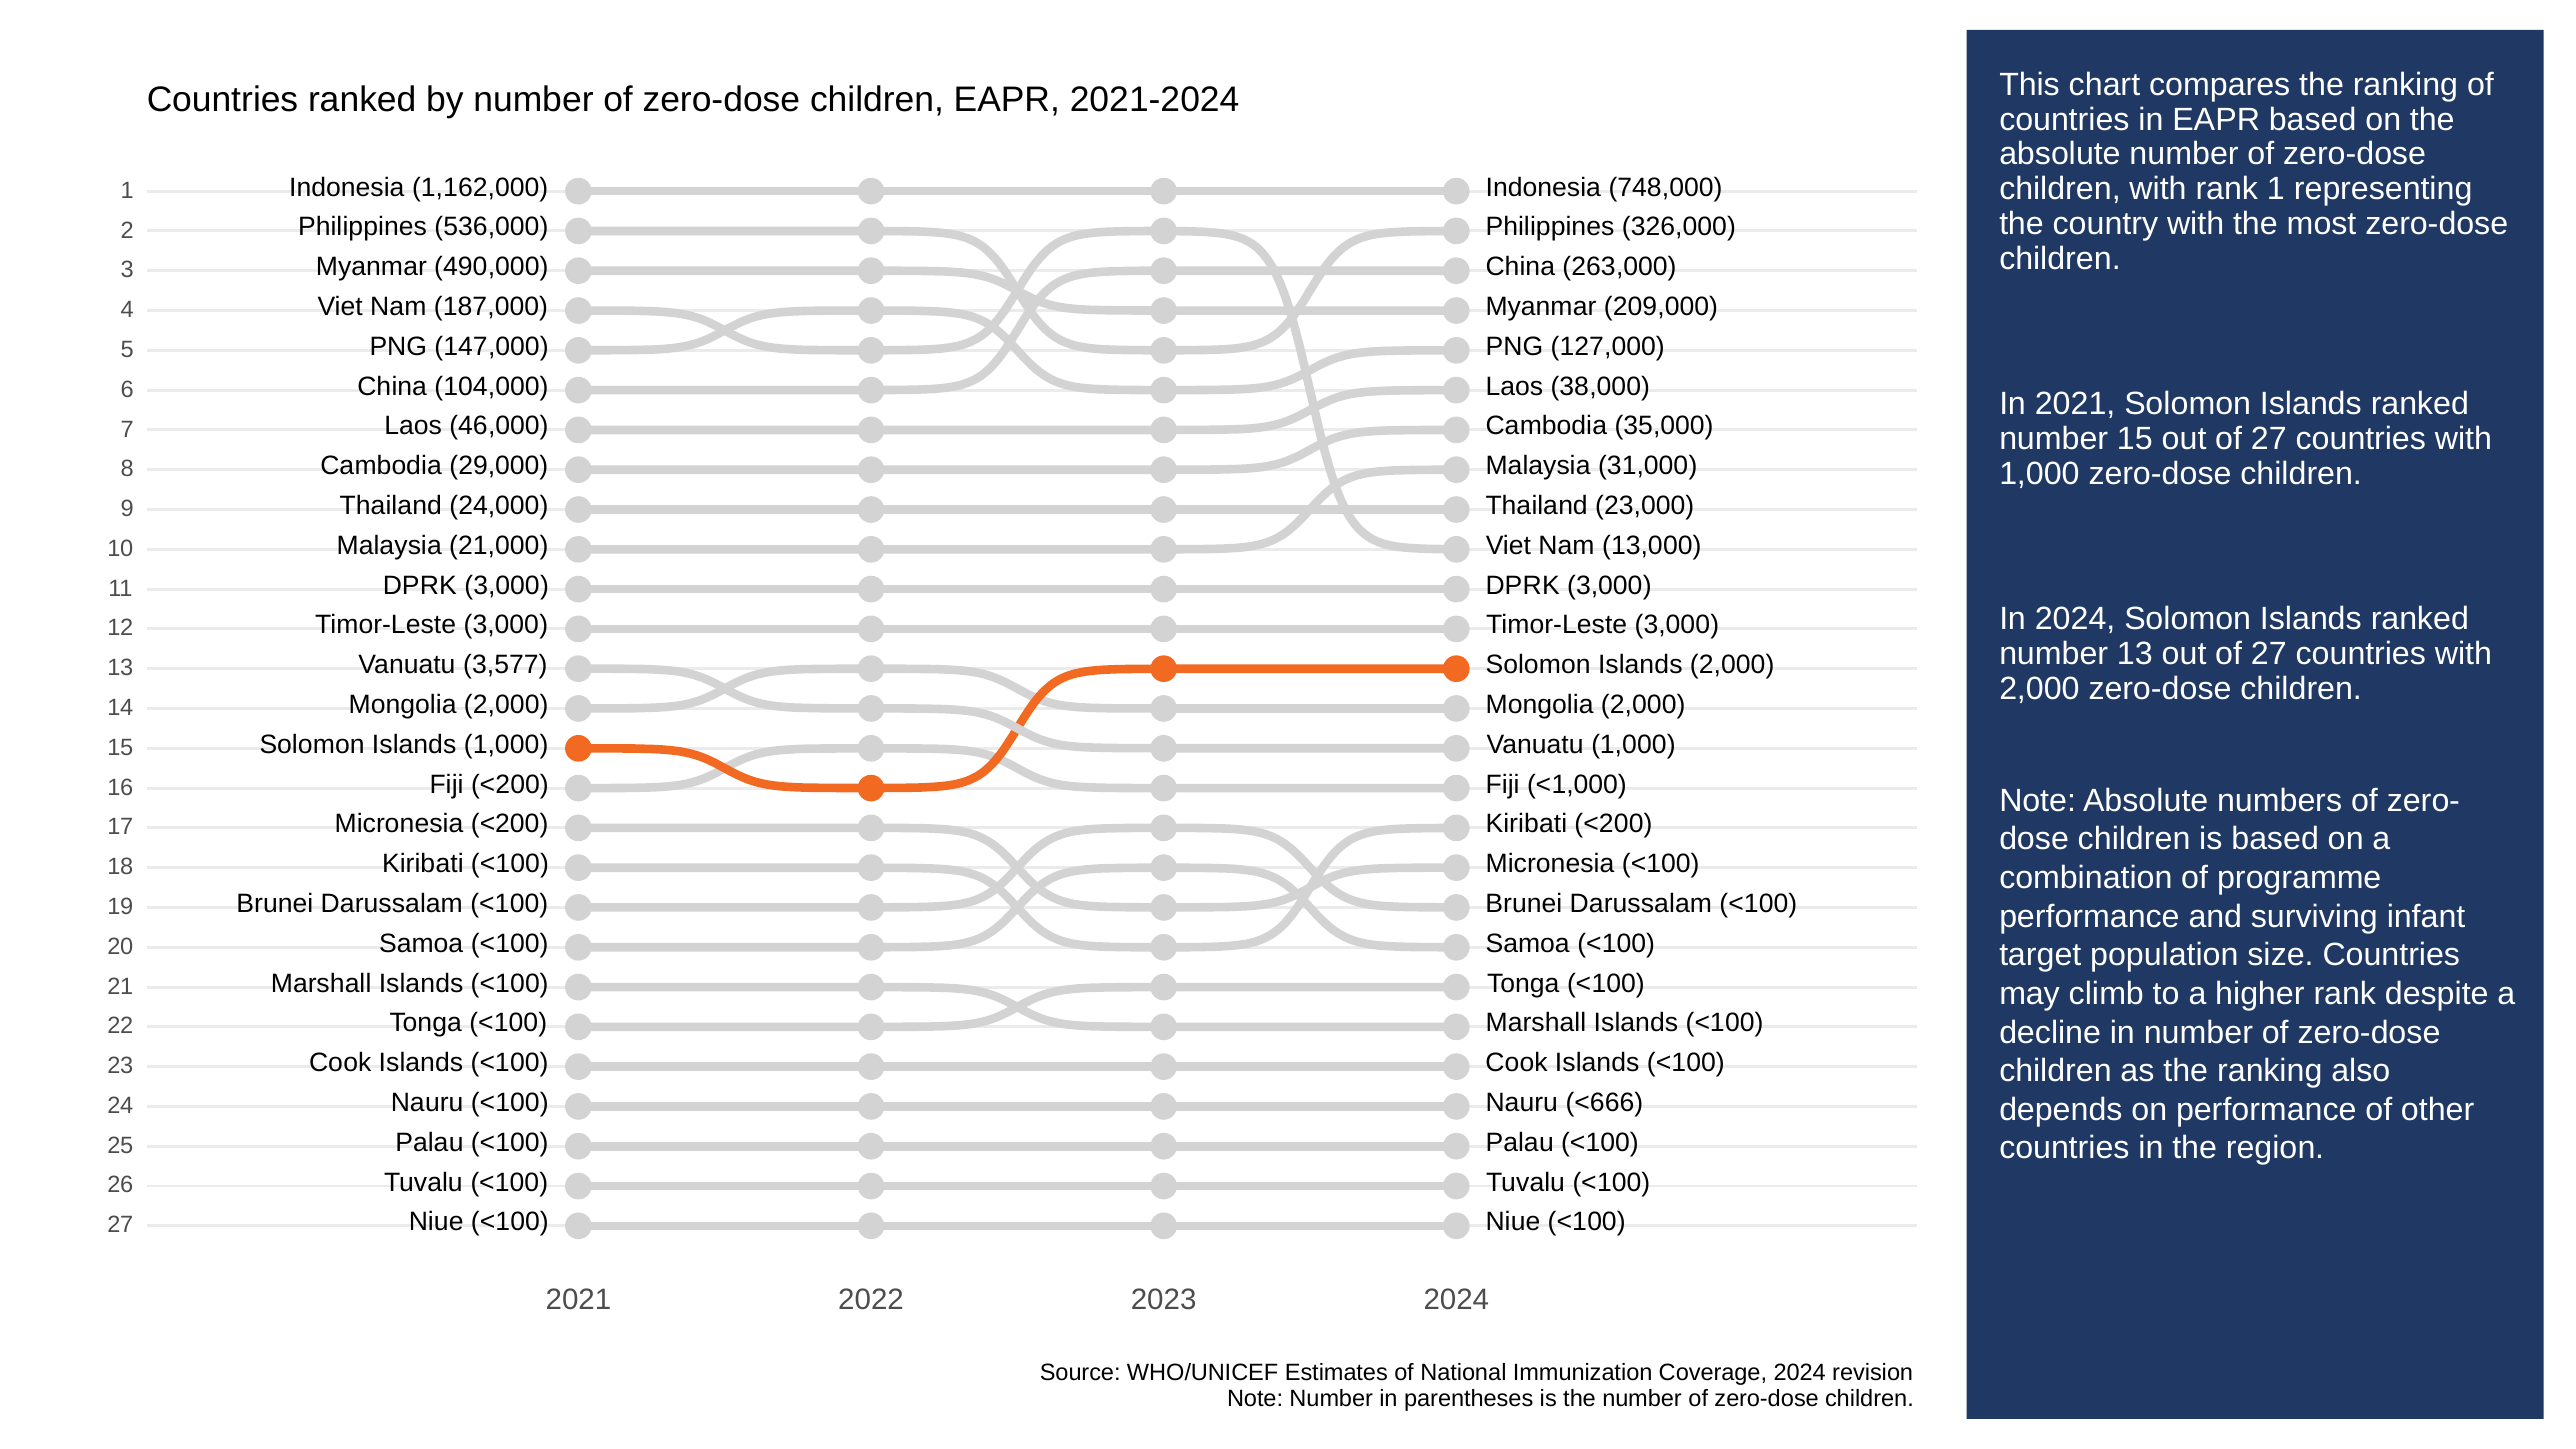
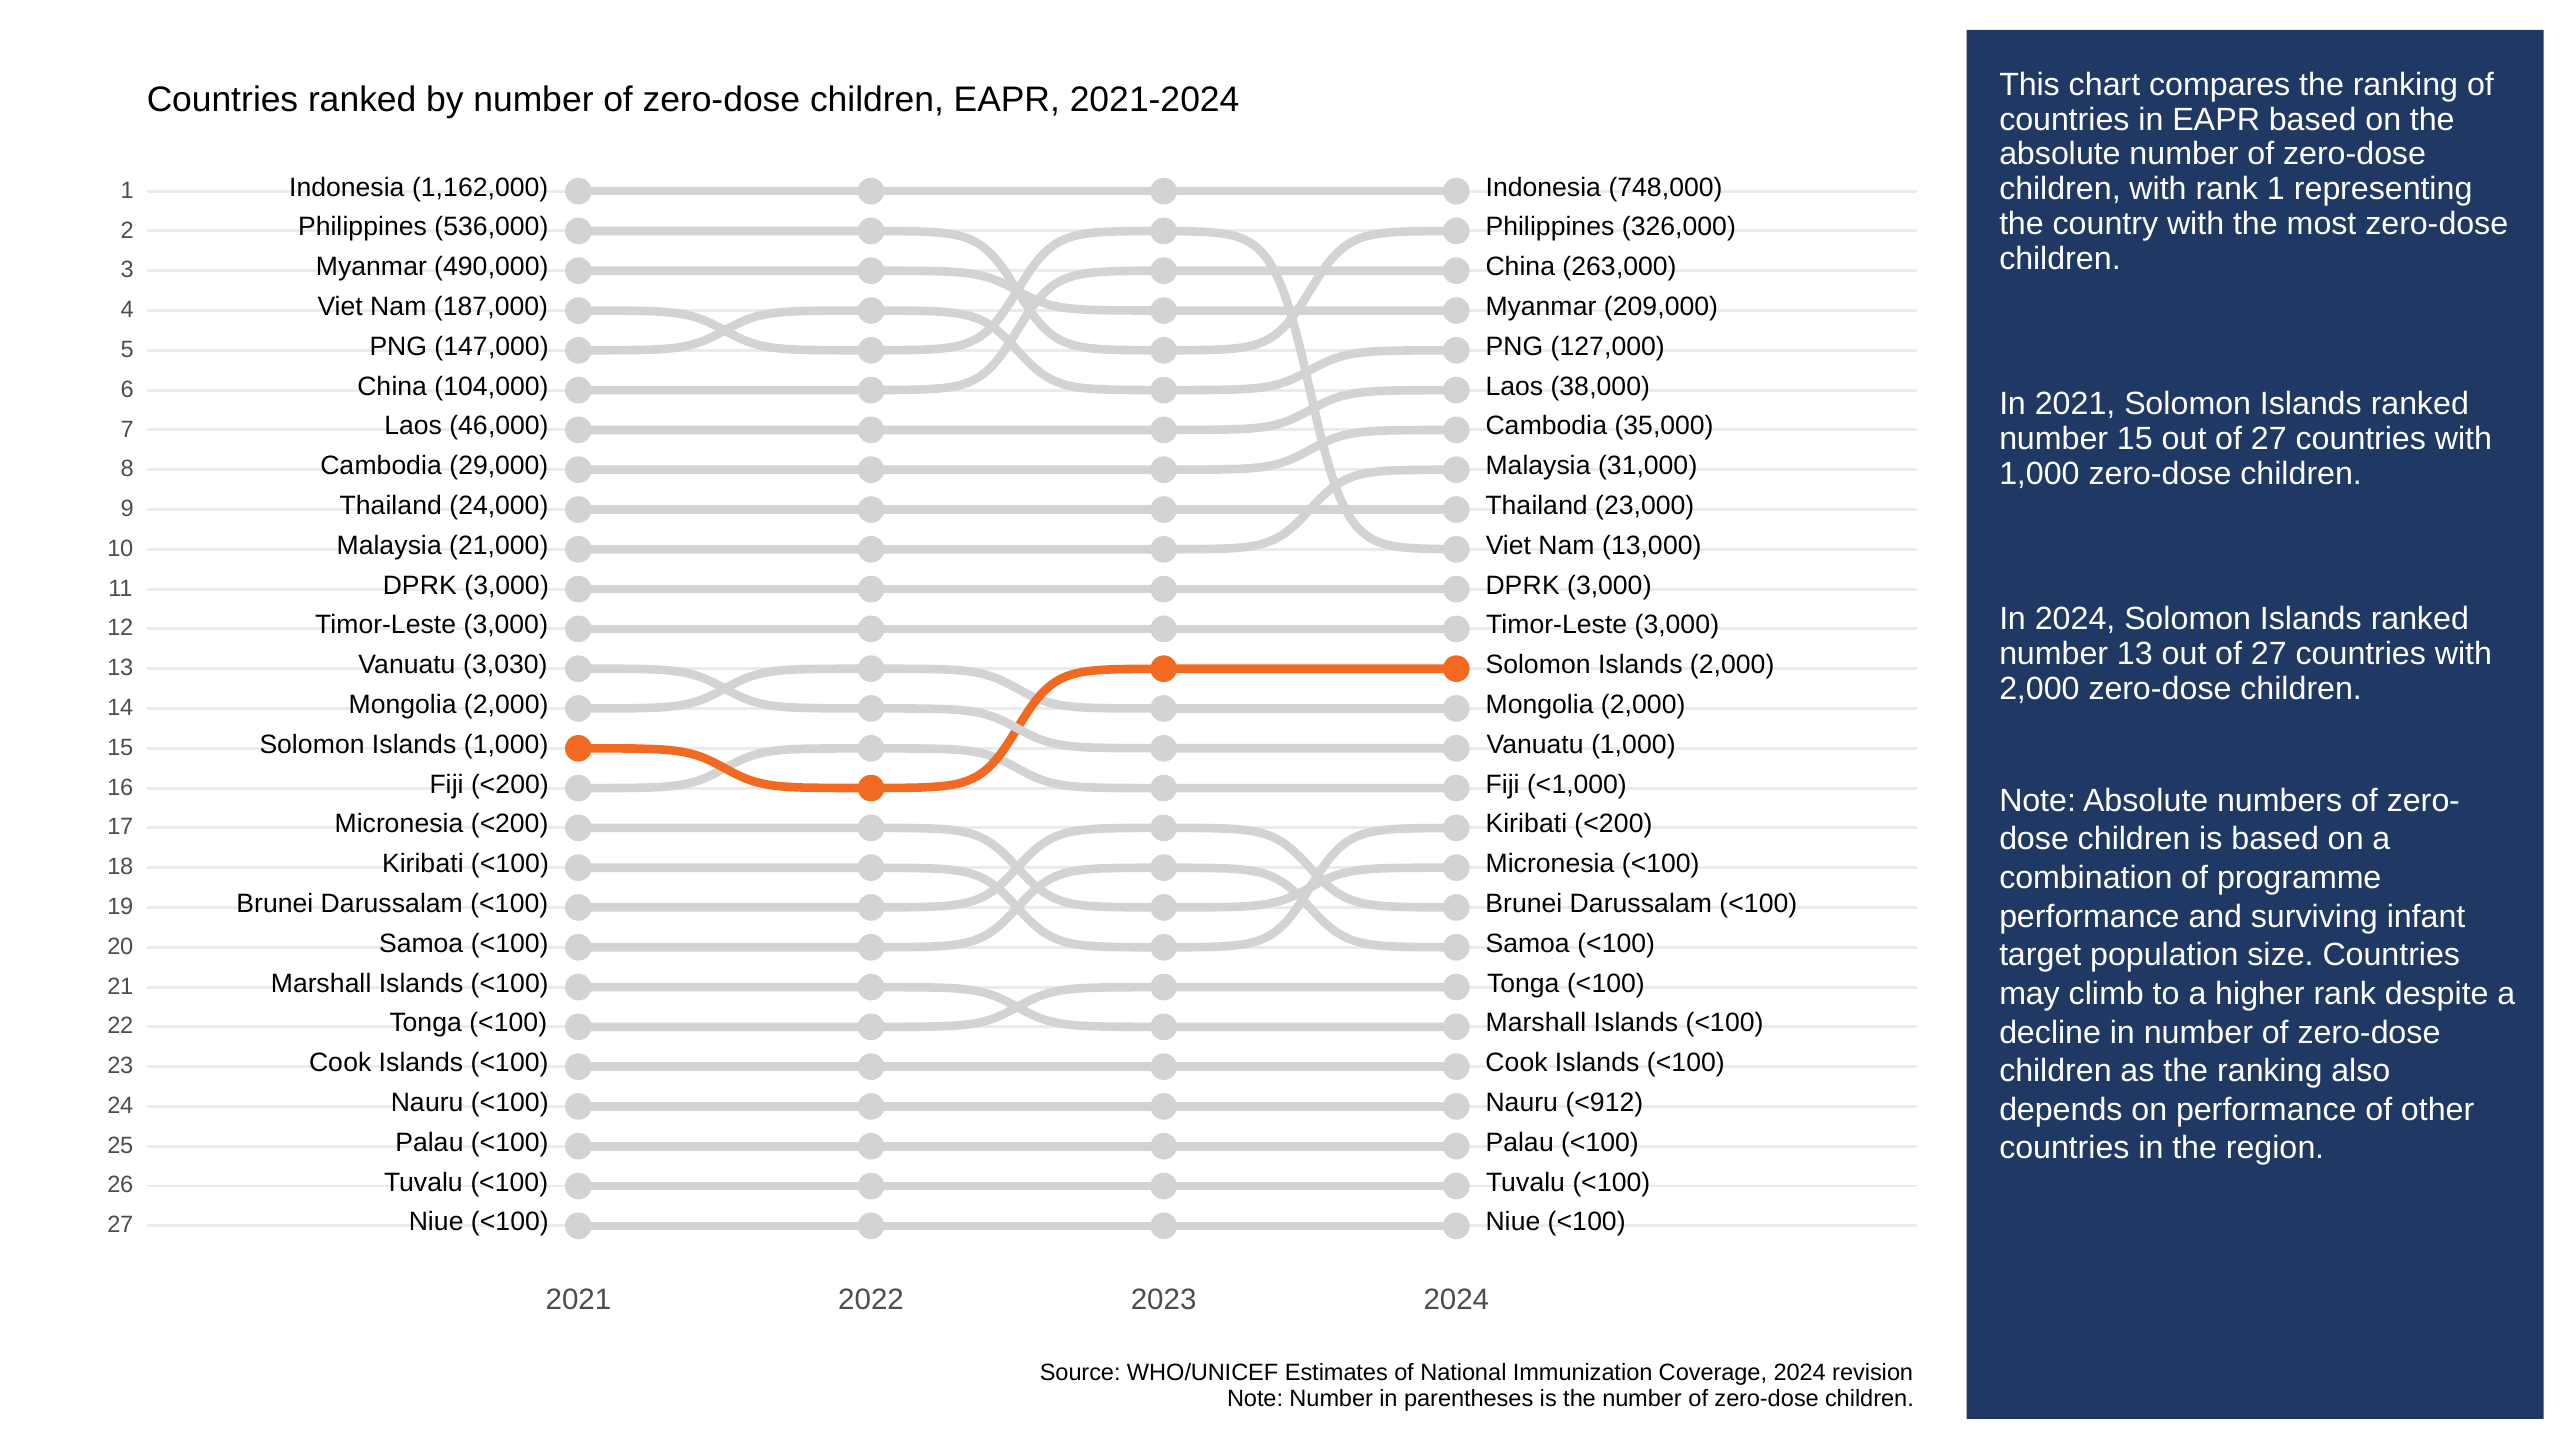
3,577: 3,577 -> 3,030
<666: <666 -> <912
